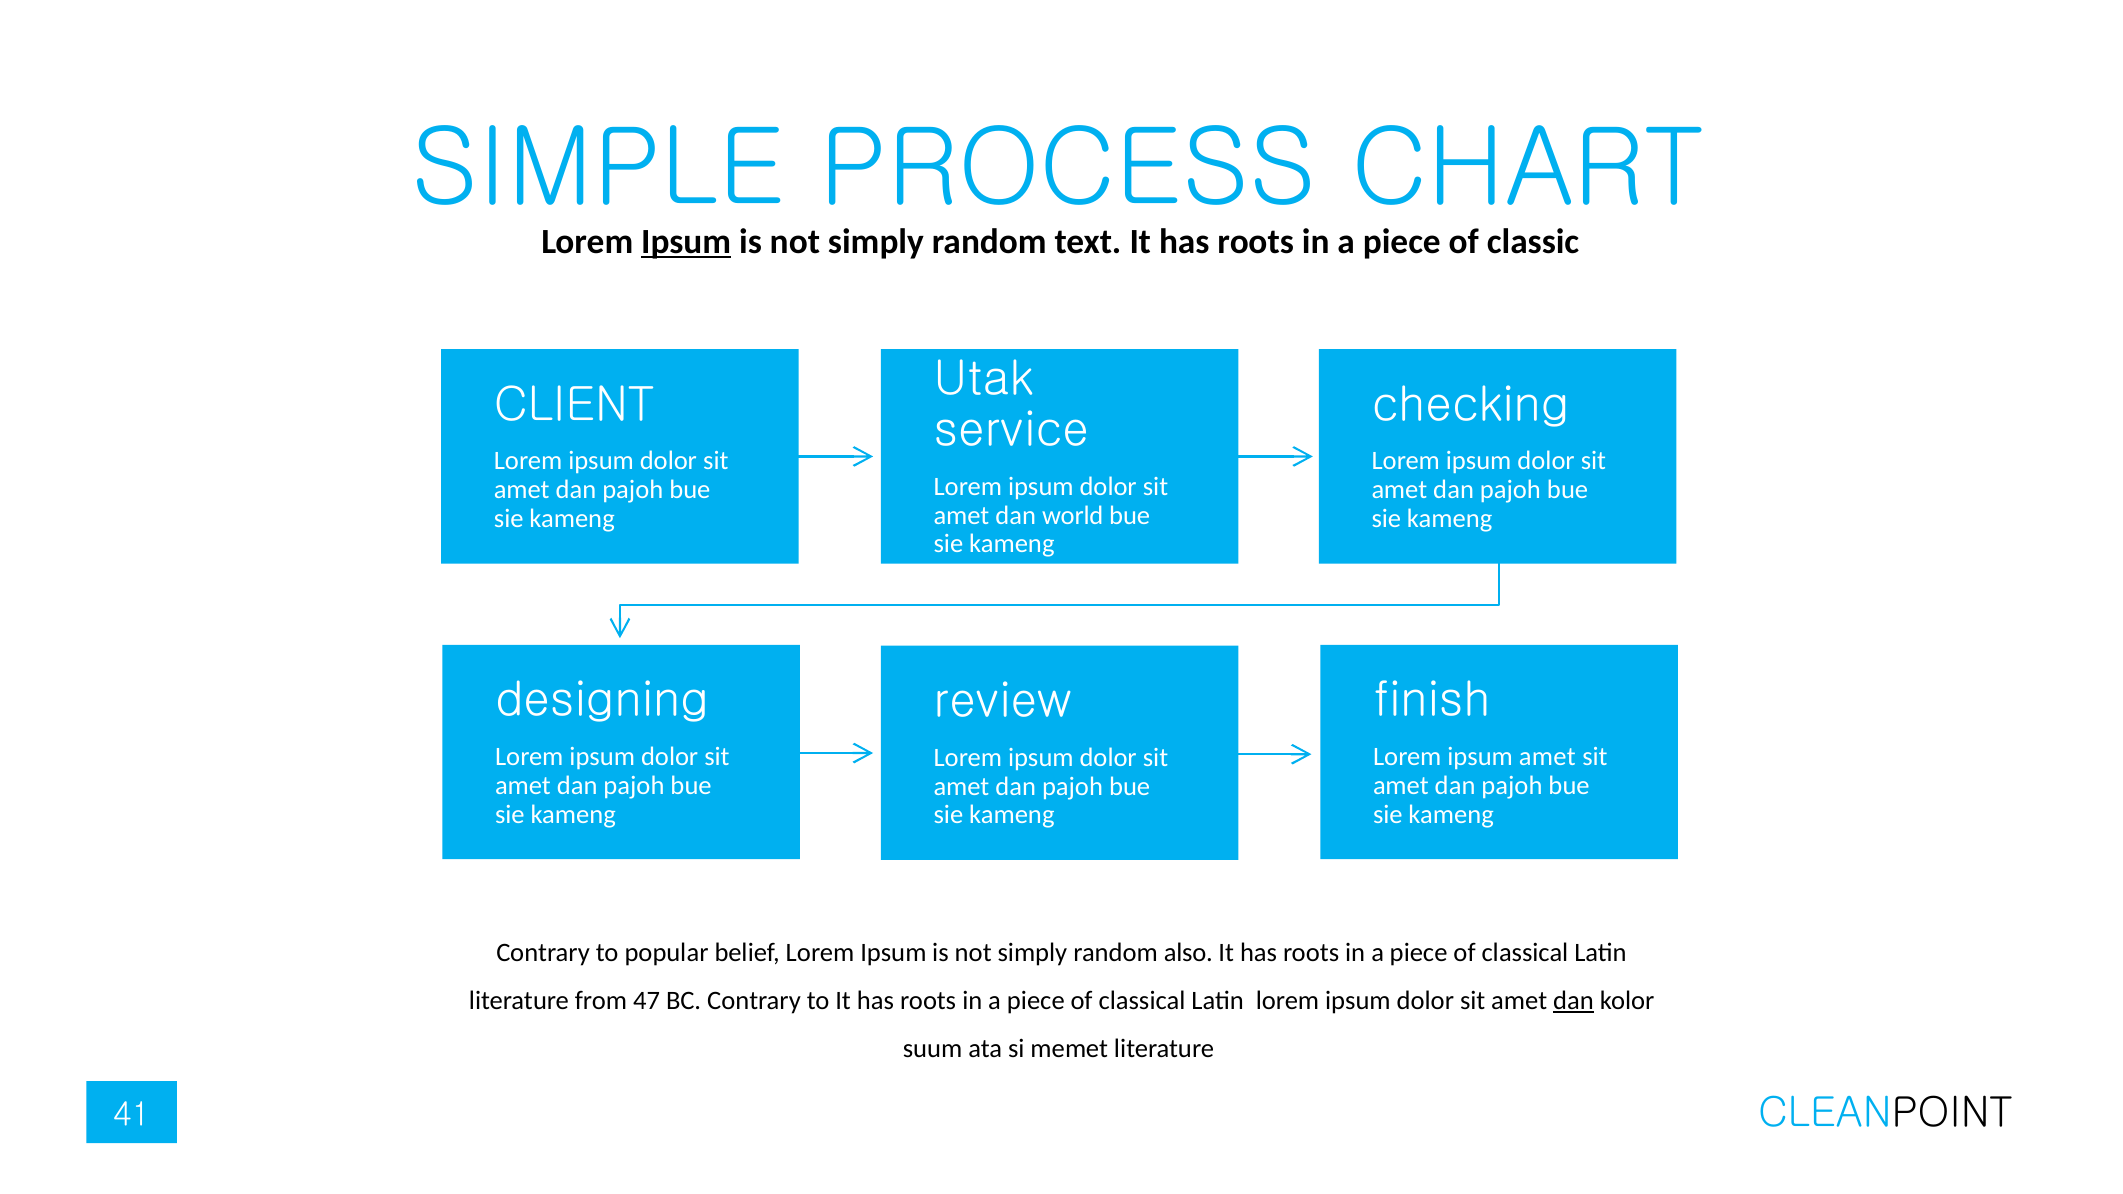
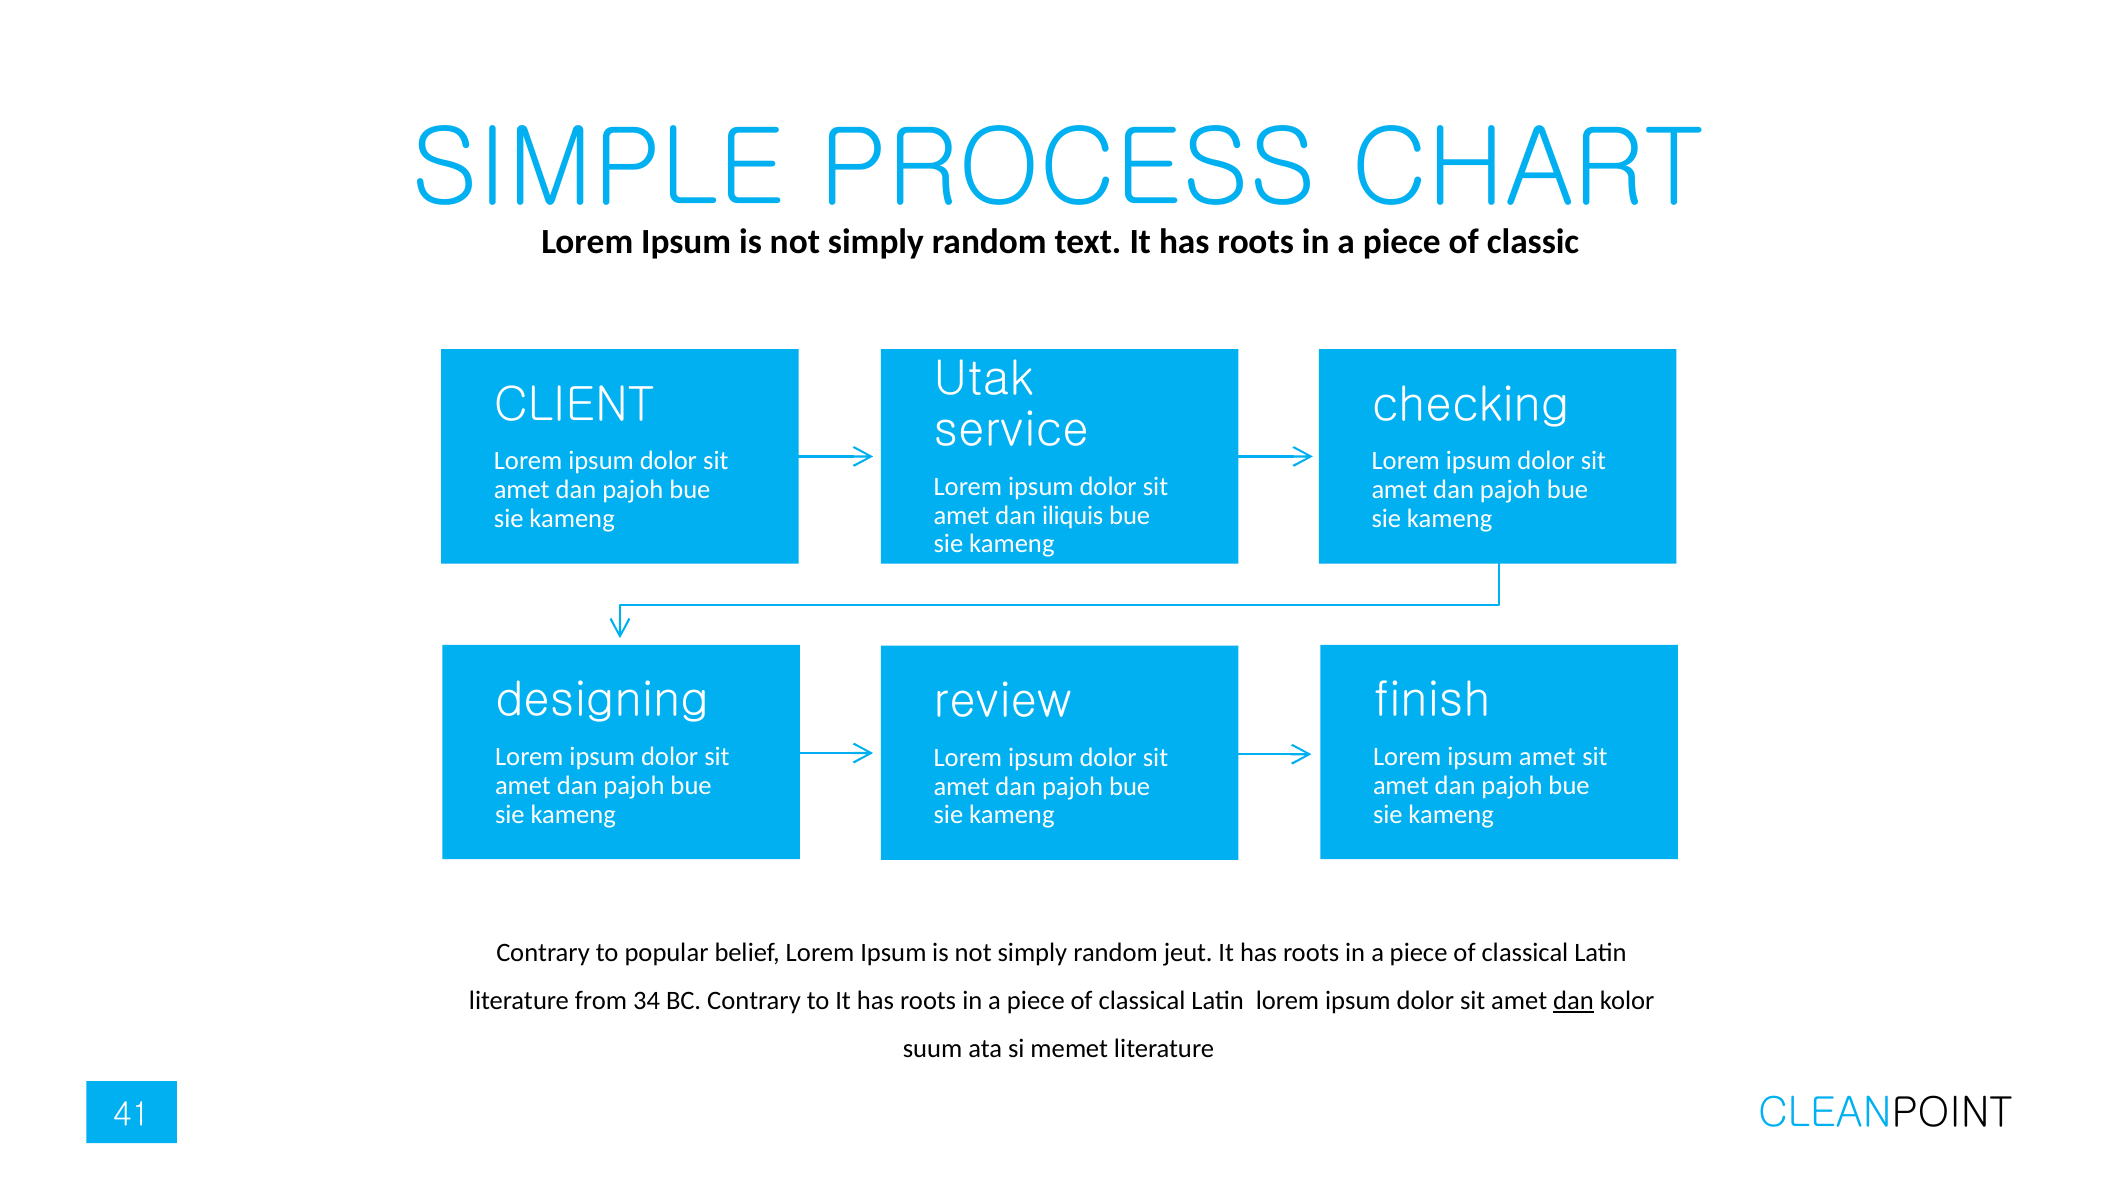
Ipsum at (686, 242) underline: present -> none
world: world -> iliquis
also: also -> jeut
47: 47 -> 34
